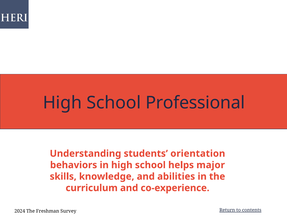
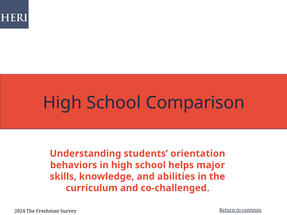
Professional: Professional -> Comparison
co-experience: co-experience -> co-challenged
